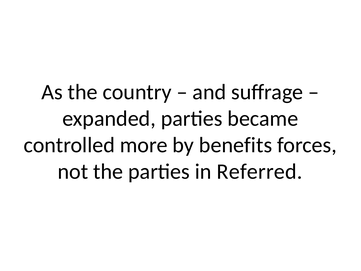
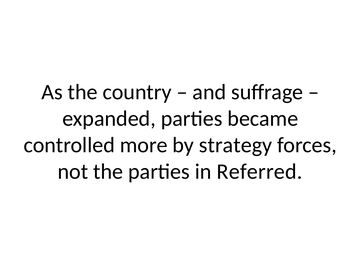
benefits: benefits -> strategy
